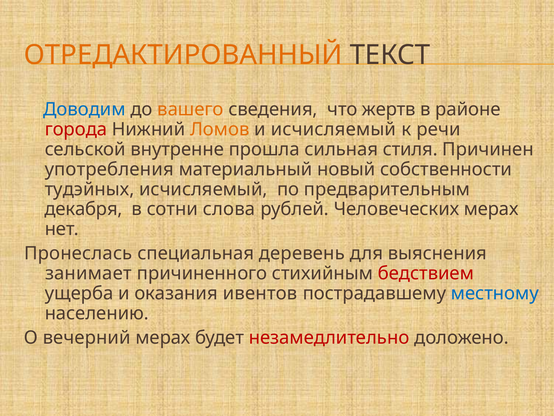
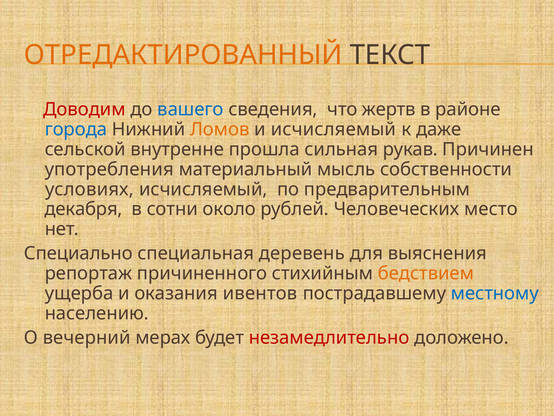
Доводим colour: blue -> red
вашего colour: orange -> blue
города colour: red -> blue
речи: речи -> даже
стиля: стиля -> рукав
новый: новый -> мысль
тудэйных: тудэйных -> условиях
слова: слова -> около
Человеческих мерах: мерах -> место
Пронеслась: Пронеслась -> Специально
занимает: занимает -> репортаж
бедствием colour: red -> orange
